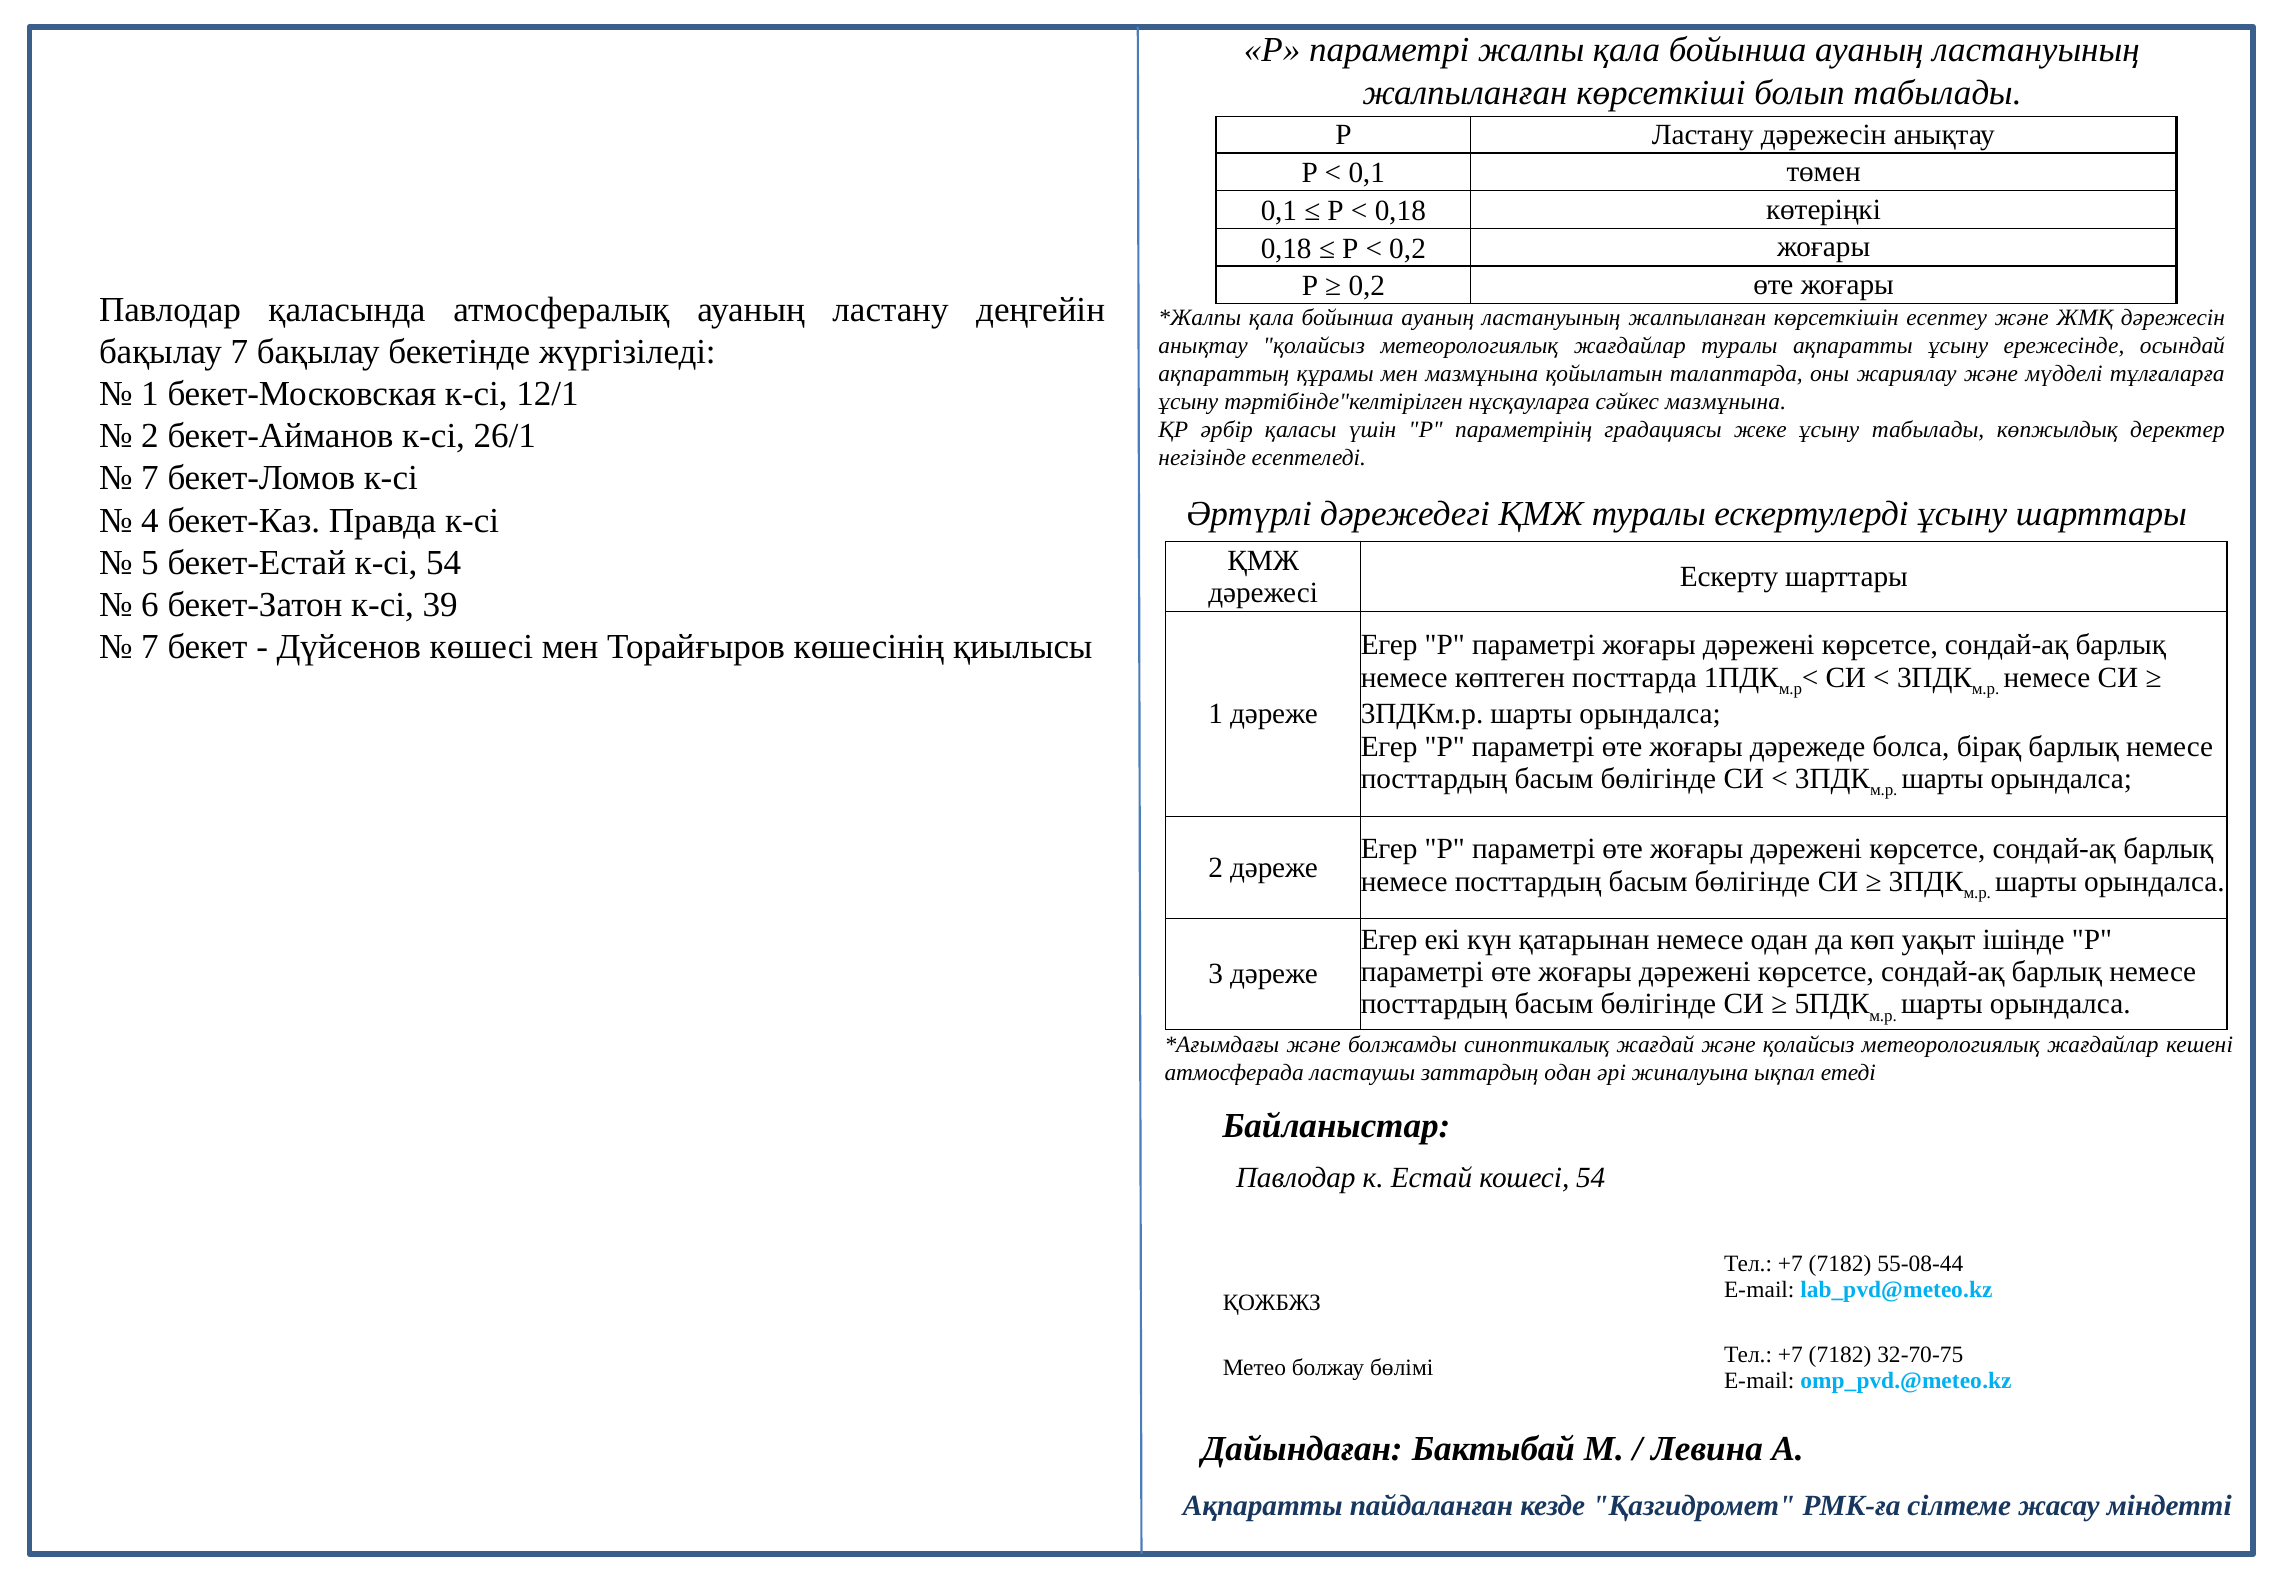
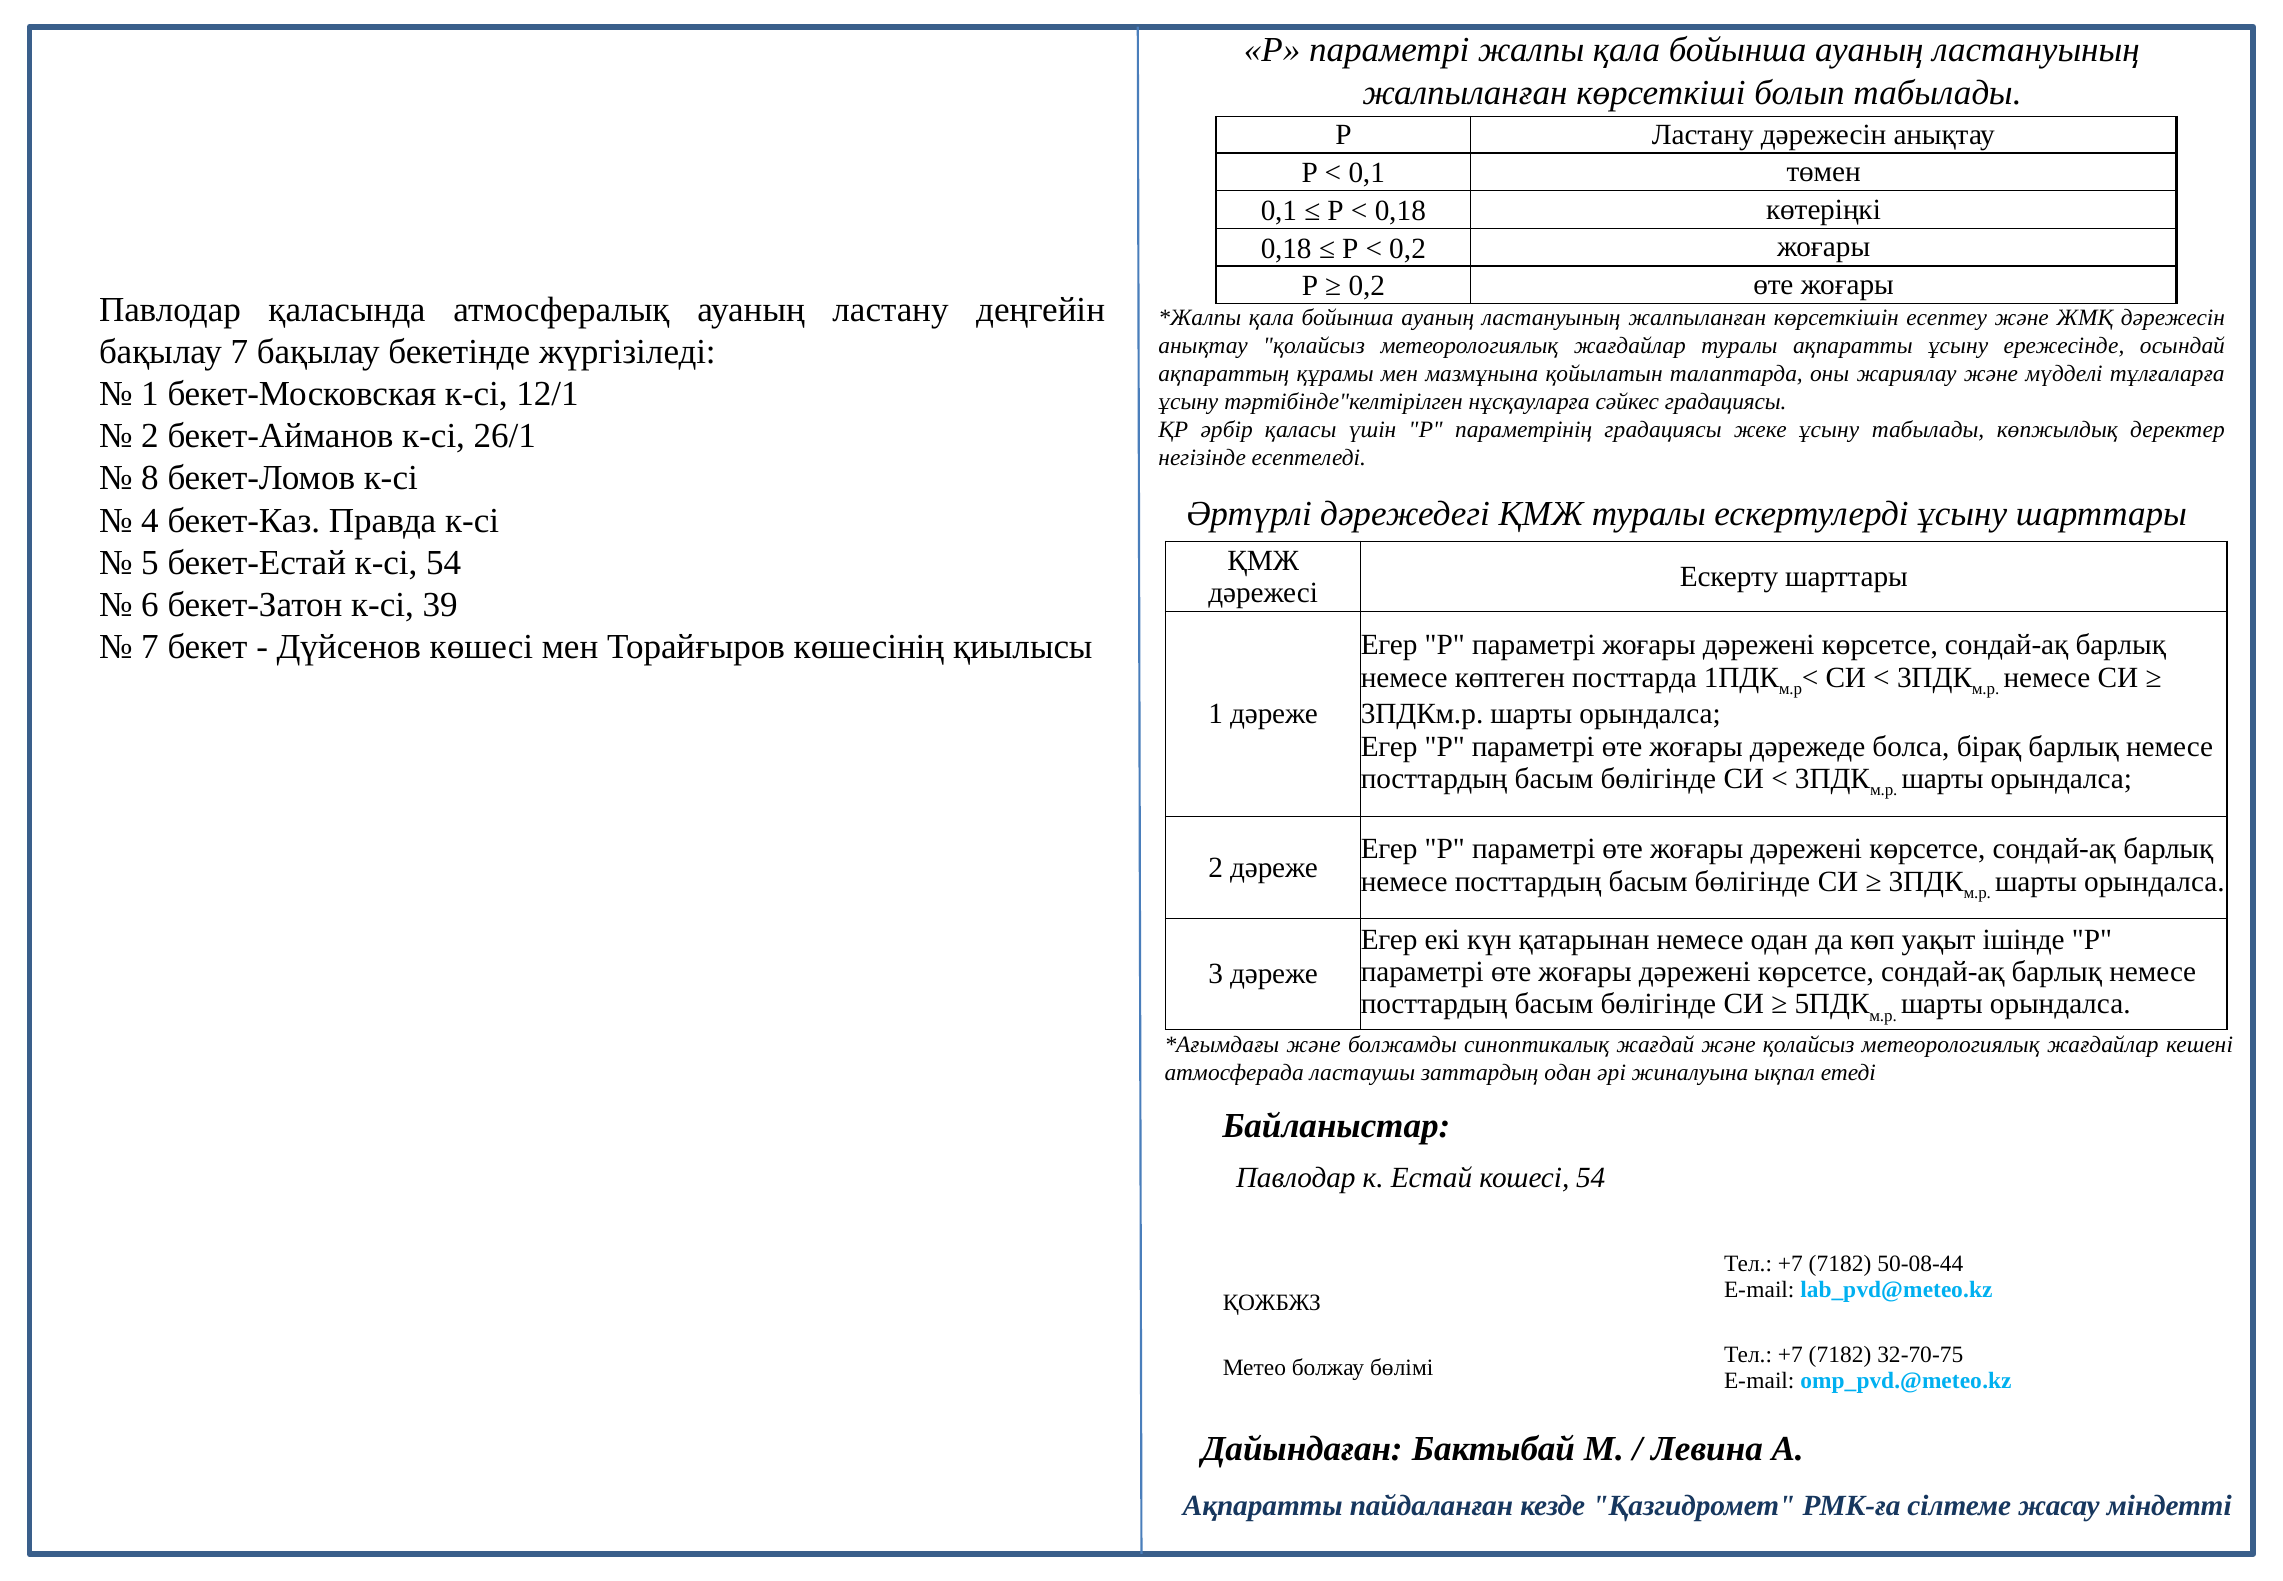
сәйкес мазмұнына: мазмұнына -> градациясы
7 at (150, 478): 7 -> 8
55-08-44: 55-08-44 -> 50-08-44
